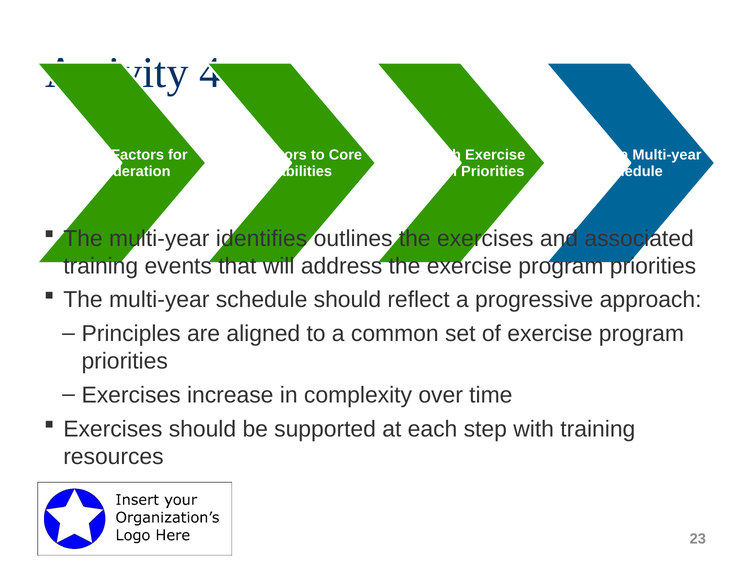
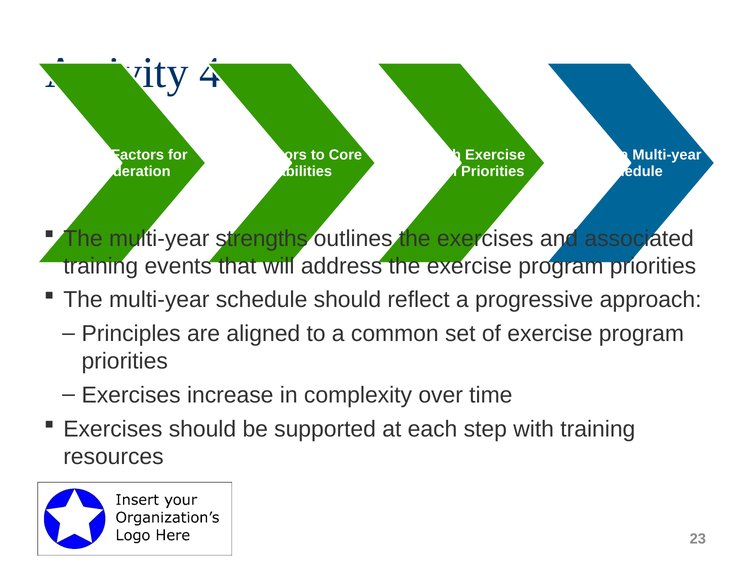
identifies: identifies -> strengths
